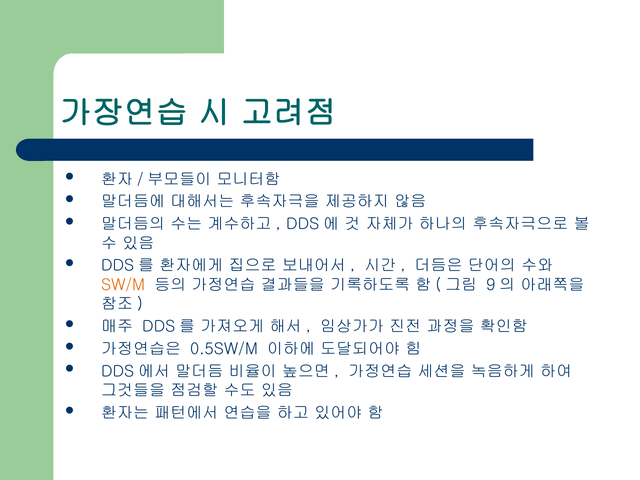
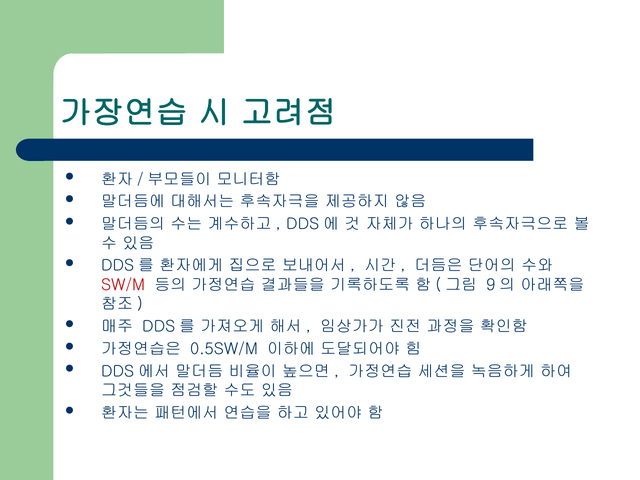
SW/M colour: orange -> red
